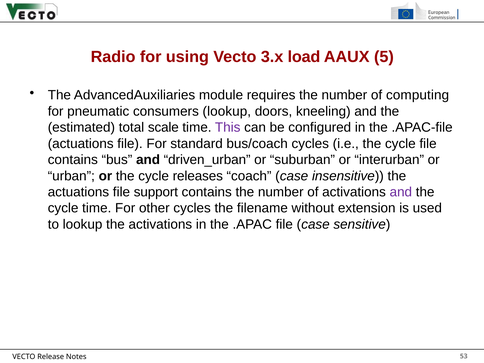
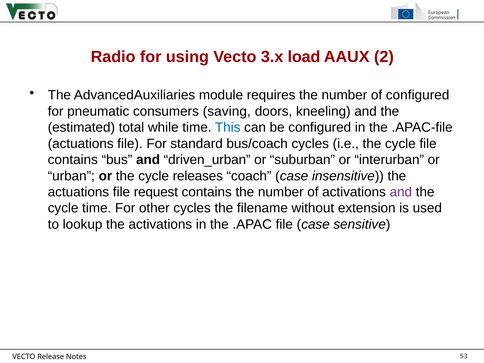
5: 5 -> 2
of computing: computing -> configured
consumers lookup: lookup -> saving
scale: scale -> while
This colour: purple -> blue
support: support -> request
